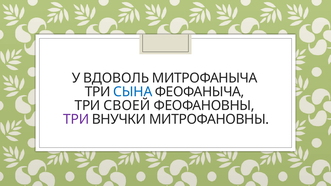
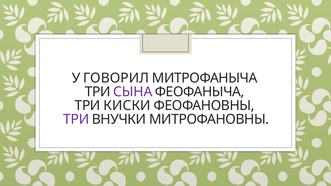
ВДОВОЛЬ: ВДОВОЛЬ -> ГОВОРИЛ
СЫНА colour: blue -> purple
СВОЕЙ: СВОЕЙ -> КИСКИ
